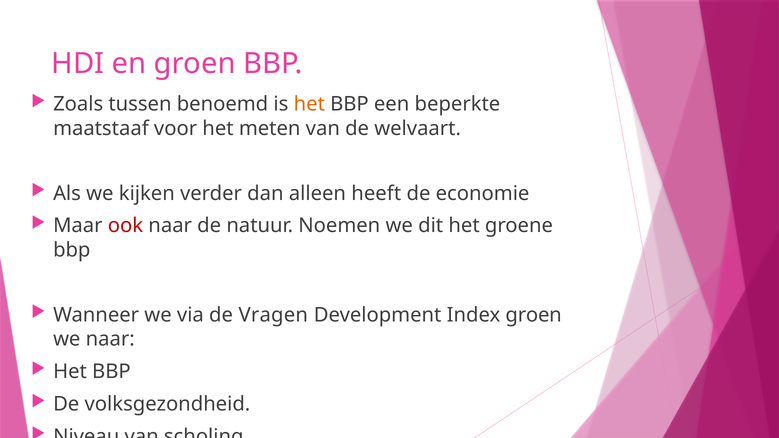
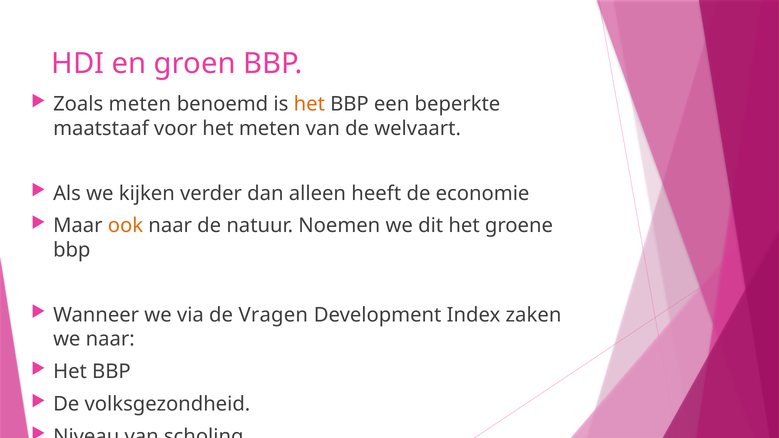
Zoals tussen: tussen -> meten
ook colour: red -> orange
Index groen: groen -> zaken
